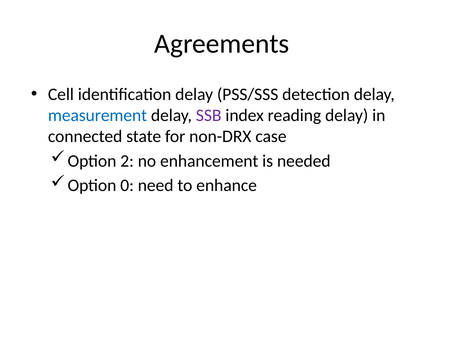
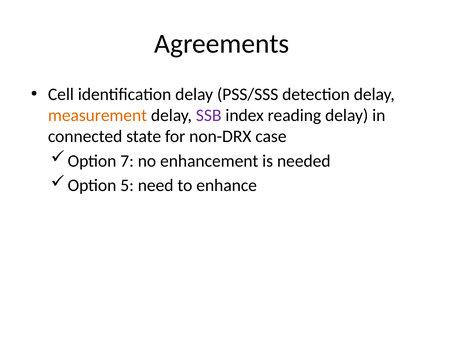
measurement colour: blue -> orange
2: 2 -> 7
0: 0 -> 5
